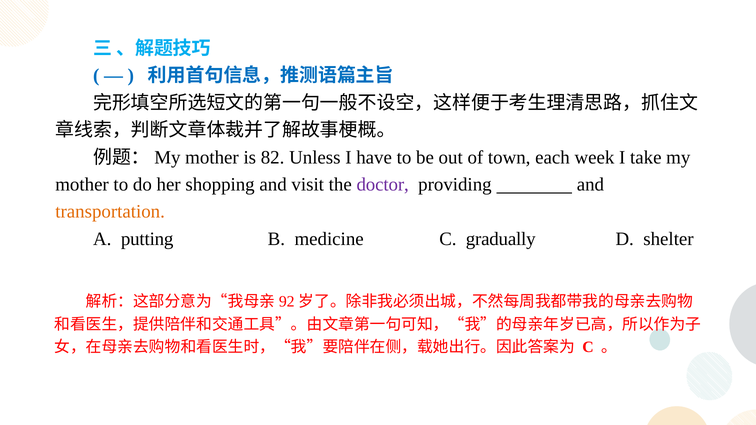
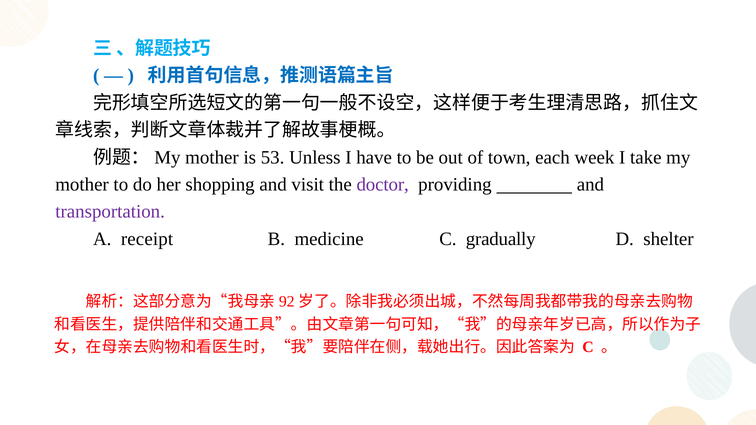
82: 82 -> 53
transportation colour: orange -> purple
putting: putting -> receipt
